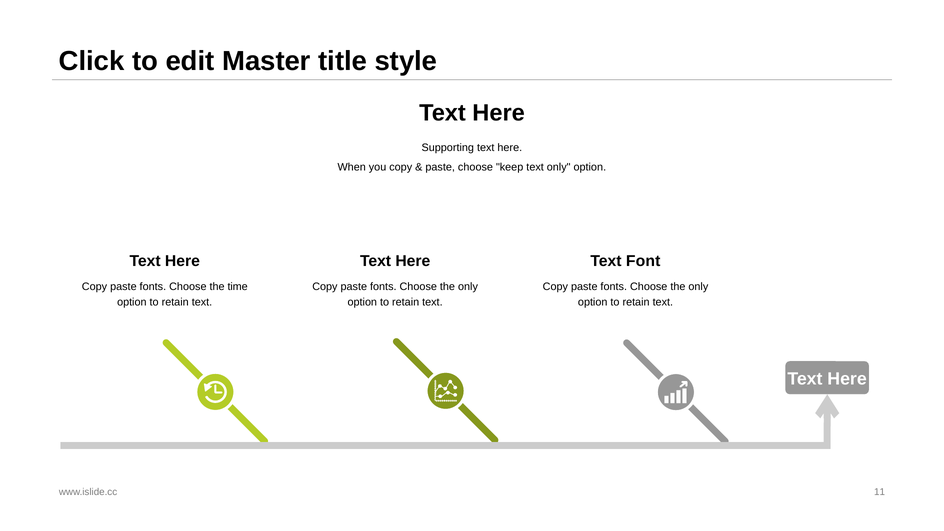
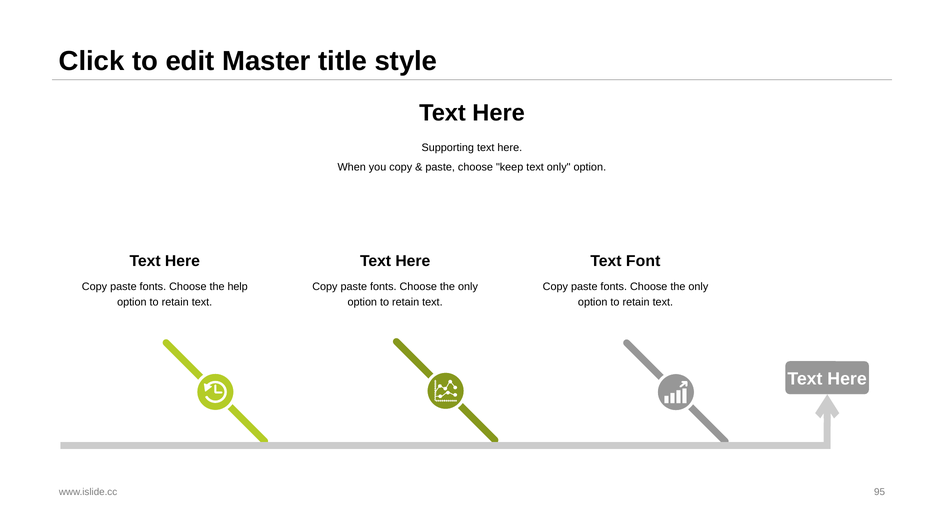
time: time -> help
11: 11 -> 95
